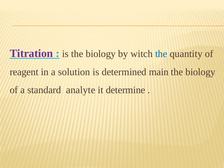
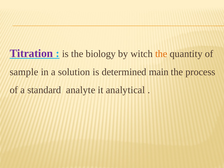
the at (161, 54) colour: blue -> orange
reagent: reagent -> sample
biology at (200, 72): biology -> process
determine: determine -> analytical
